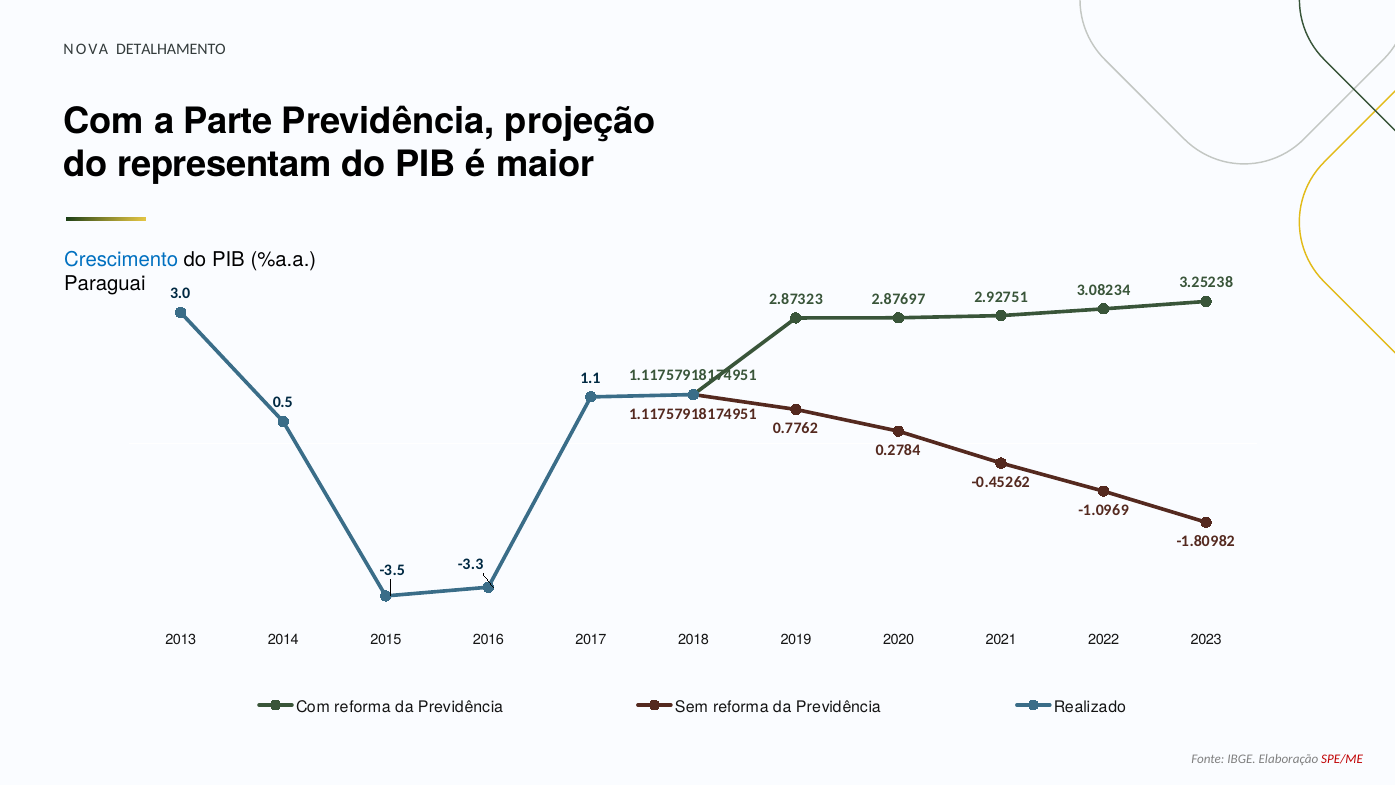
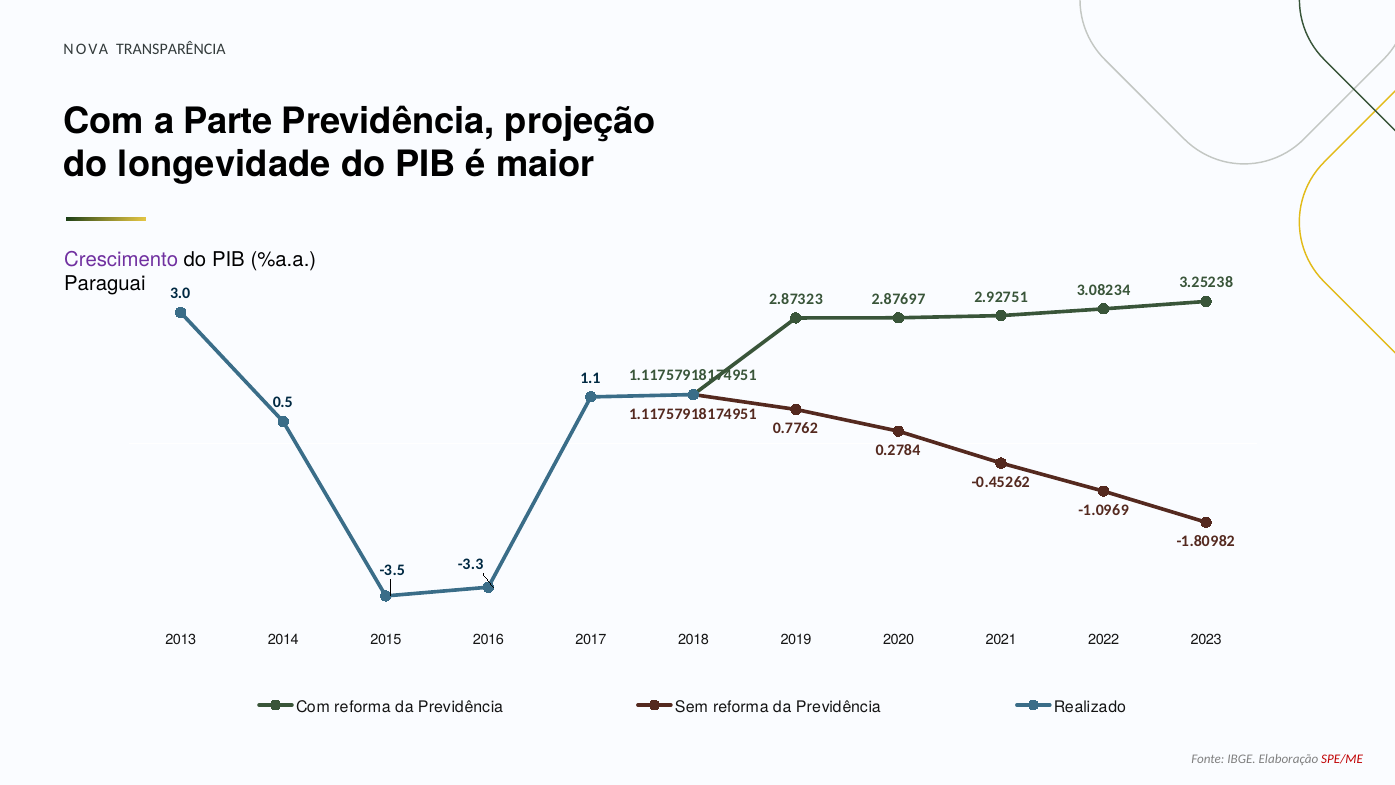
DETALHAMENTO: DETALHAMENTO -> TRANSPARÊNCIA
representam: representam -> longevidade
Crescimento colour: blue -> purple
